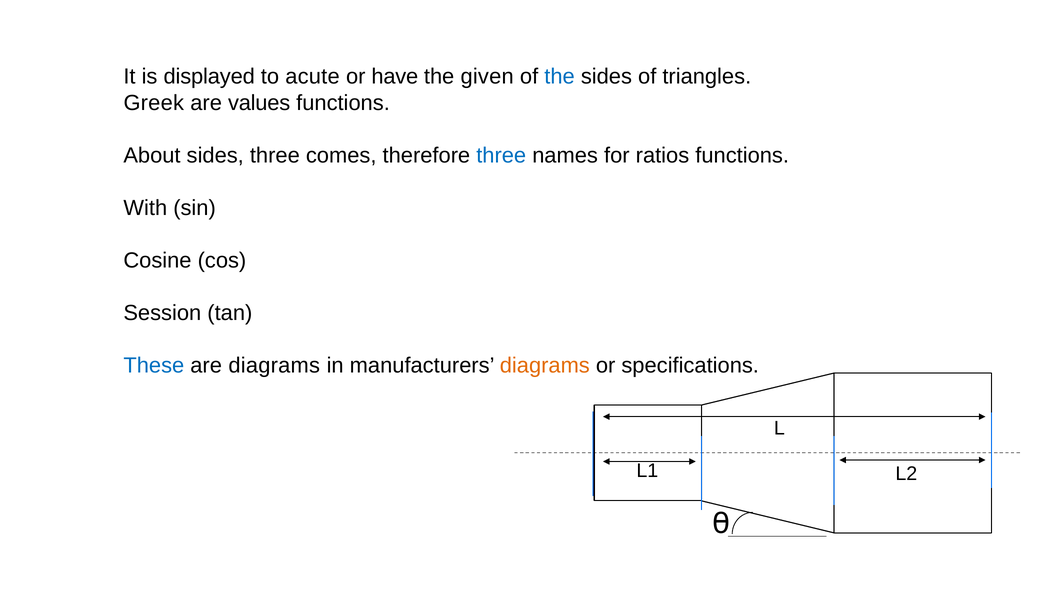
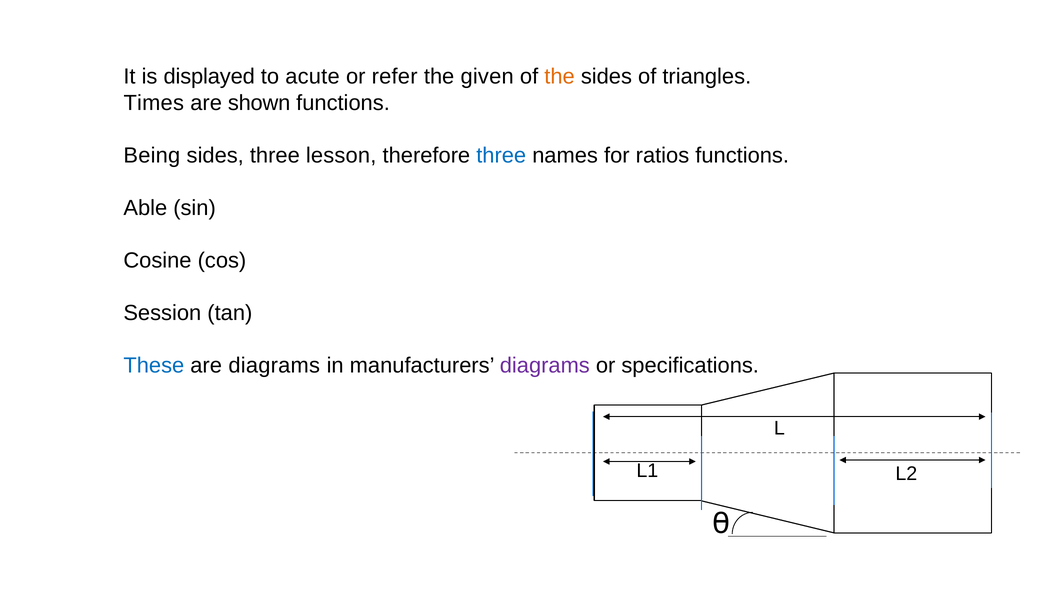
have: have -> refer
the at (560, 77) colour: blue -> orange
Greek: Greek -> Times
values: values -> shown
About: About -> Being
comes: comes -> lesson
With: With -> Able
diagrams at (545, 365) colour: orange -> purple
